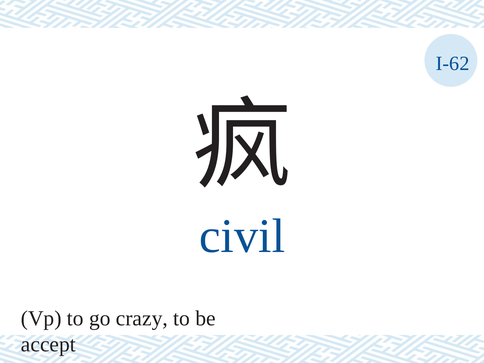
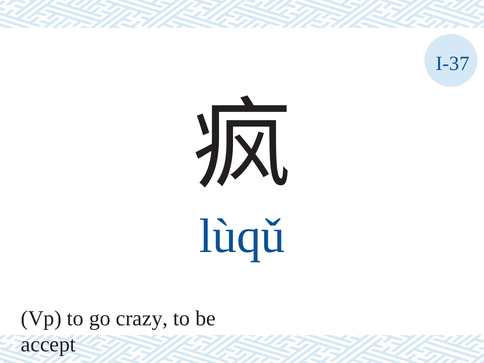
I-62: I-62 -> I-37
civil: civil -> lùqǔ
